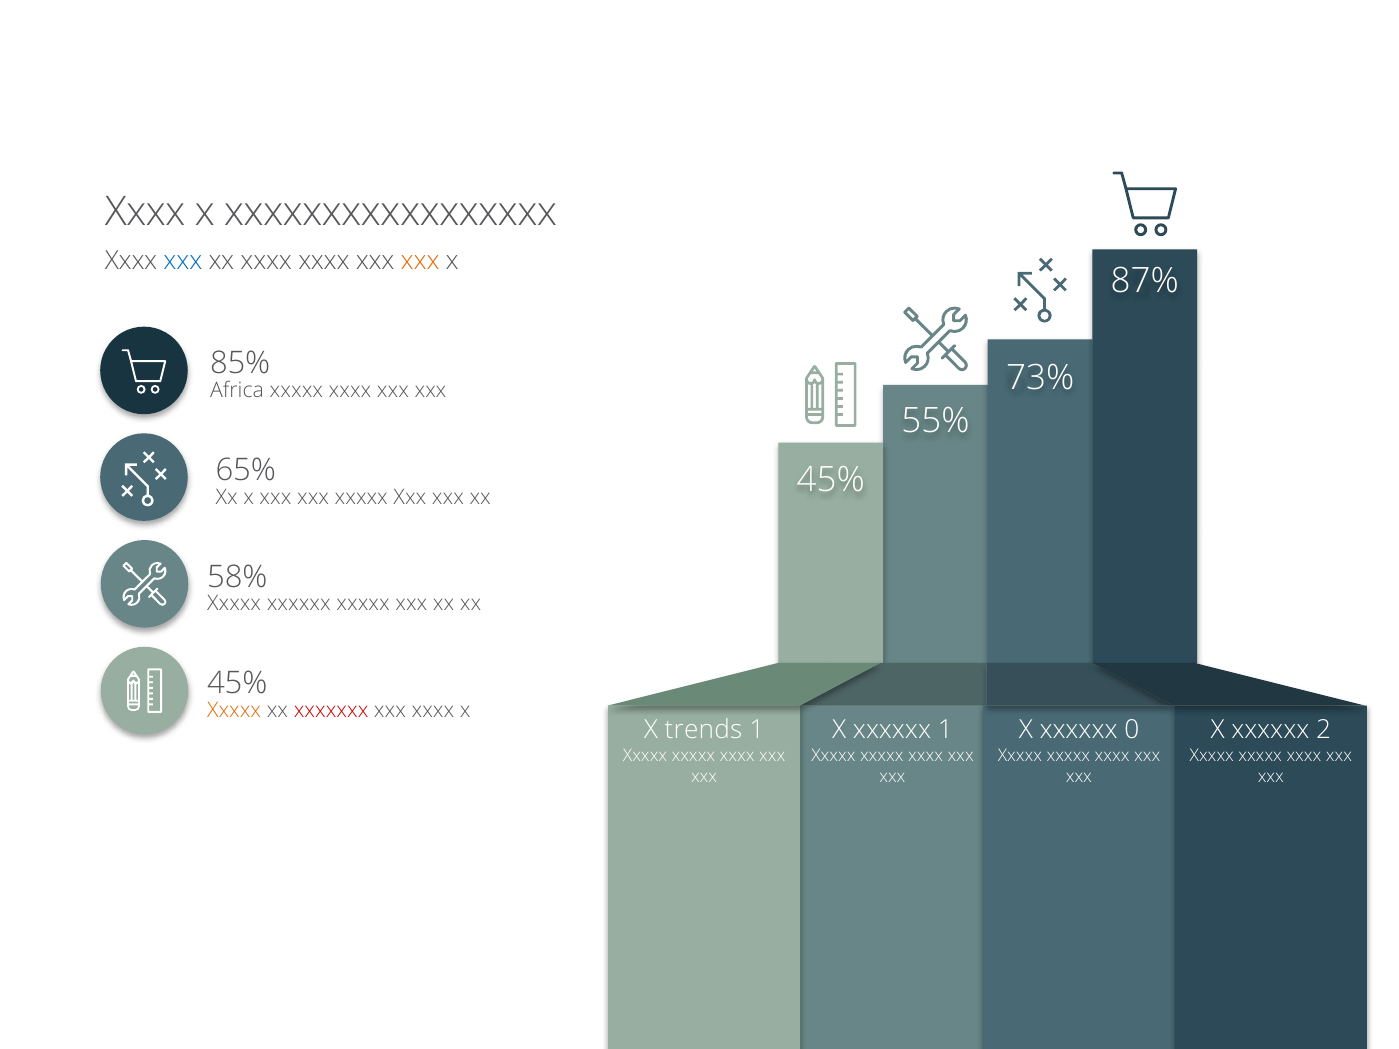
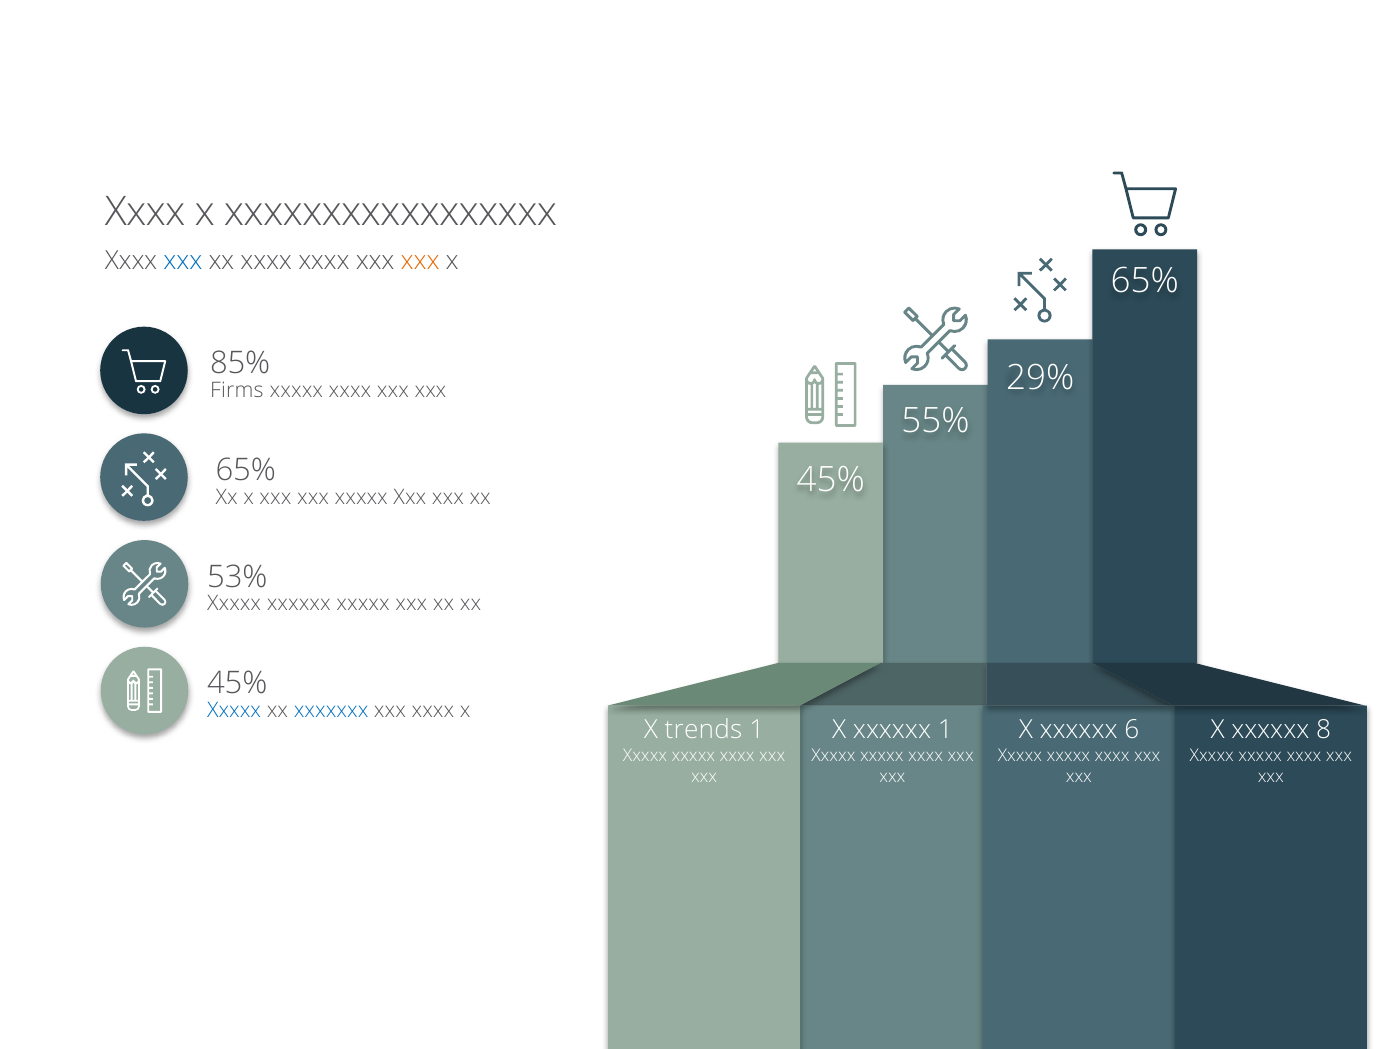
87% at (1145, 281): 87% -> 65%
73%: 73% -> 29%
Africa: Africa -> Firms
58%: 58% -> 53%
Xxxxx at (234, 711) colour: orange -> blue
xxxxxxx colour: red -> blue
0: 0 -> 6
2: 2 -> 8
